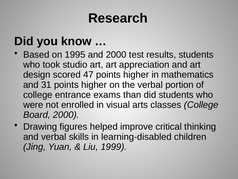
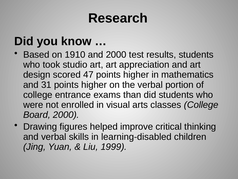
1995: 1995 -> 1910
